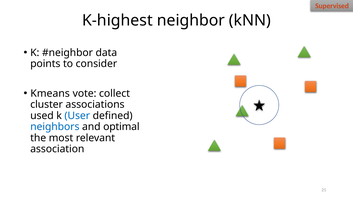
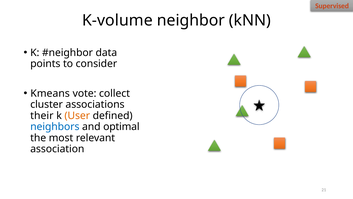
K-highest: K-highest -> K-volume
used: used -> their
User colour: blue -> orange
